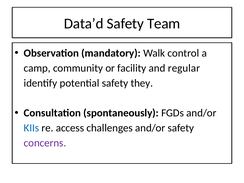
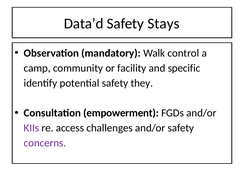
Team: Team -> Stays
regular: regular -> specific
spontaneously: spontaneously -> empowerment
KIIs colour: blue -> purple
